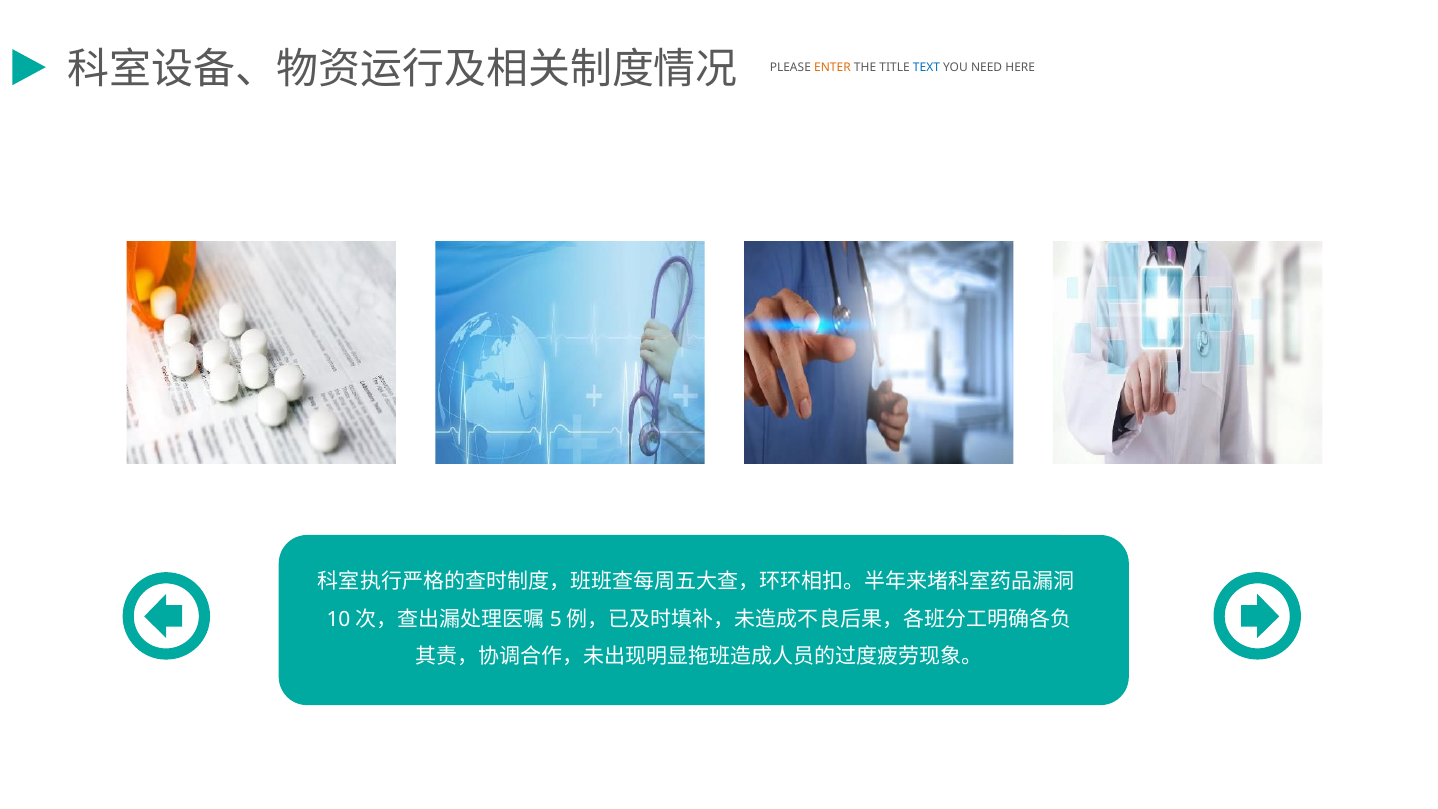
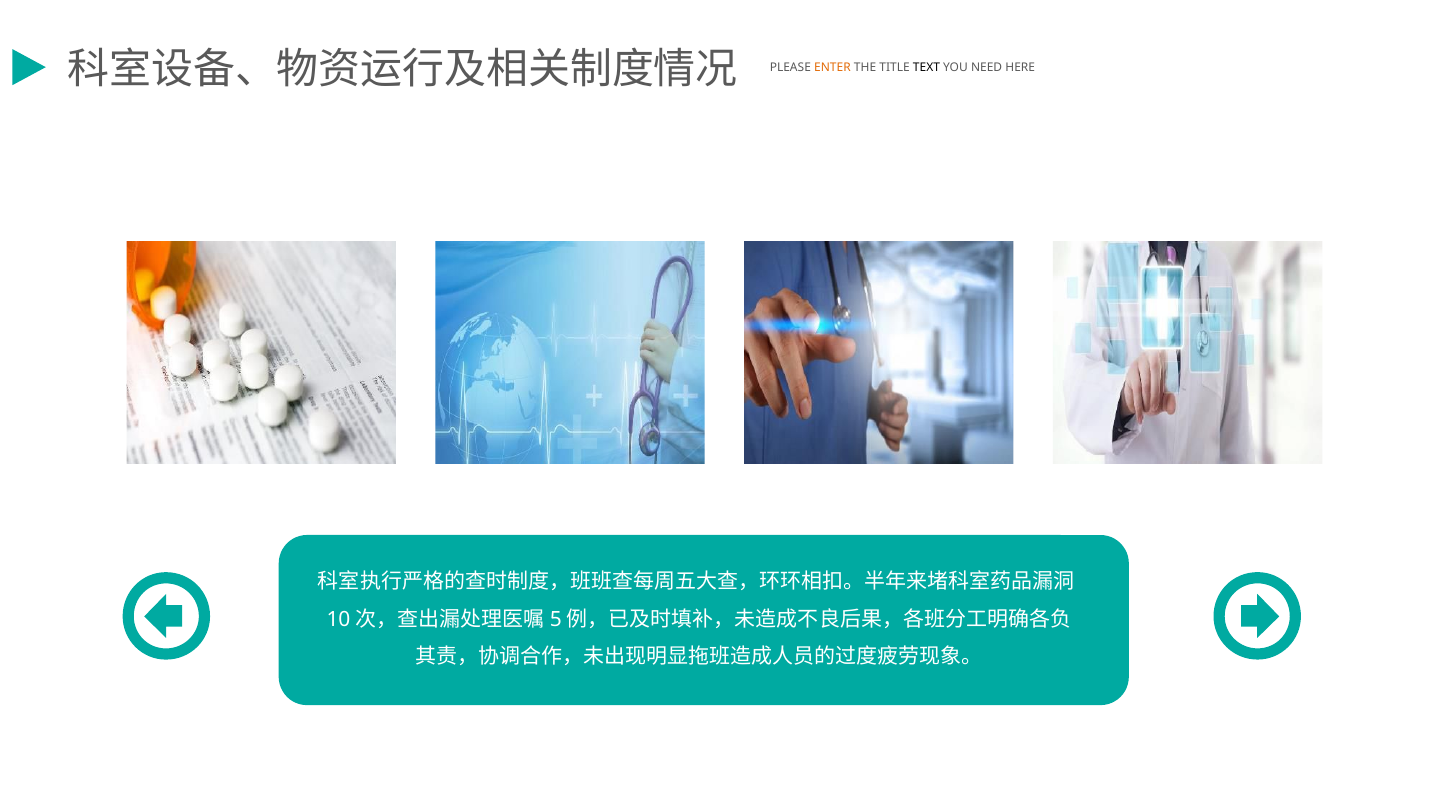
TEXT colour: blue -> black
